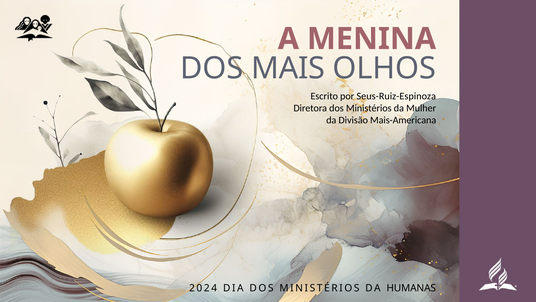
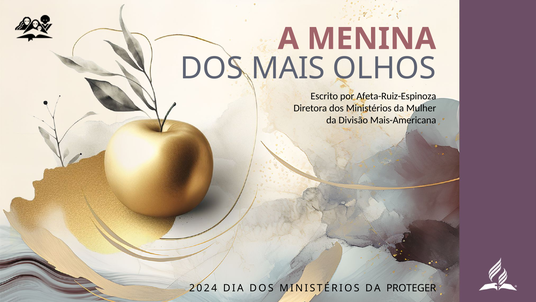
Seus-Ruiz-Espinoza: Seus-Ruiz-Espinoza -> Afeta-Ruiz-Espinoza
HUMANAS: HUMANAS -> PROTEGER
